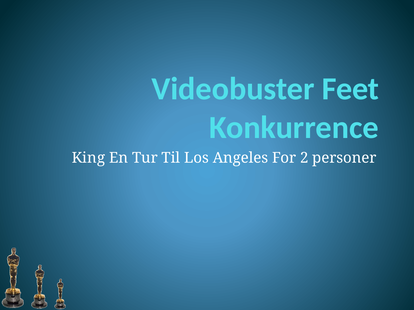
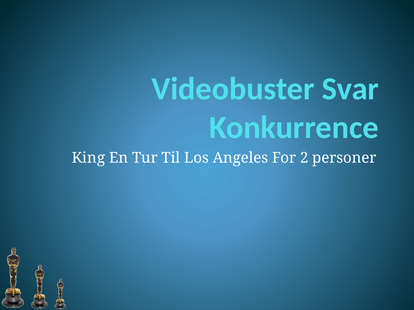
Feet: Feet -> Svar
